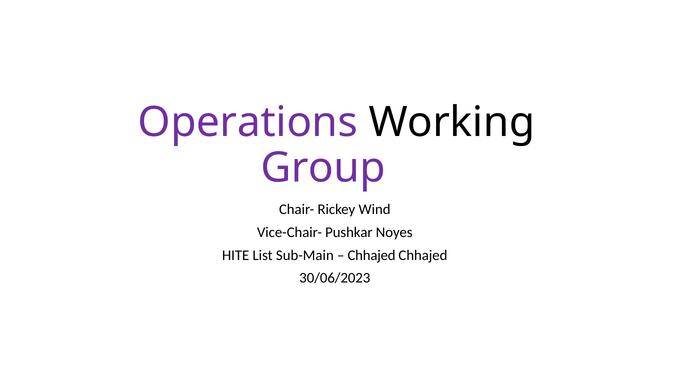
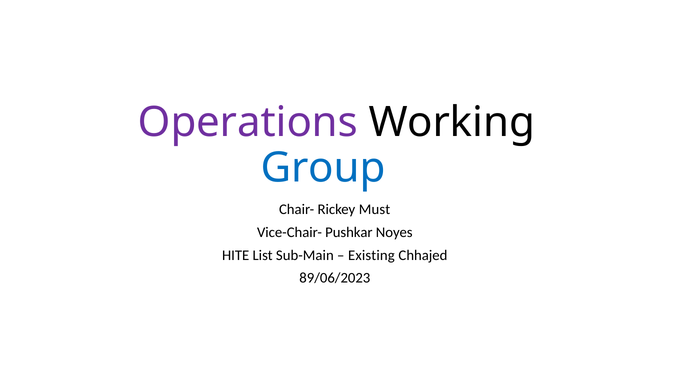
Group colour: purple -> blue
Wind: Wind -> Must
Chhajed at (372, 256): Chhajed -> Existing
30/06/2023: 30/06/2023 -> 89/06/2023
